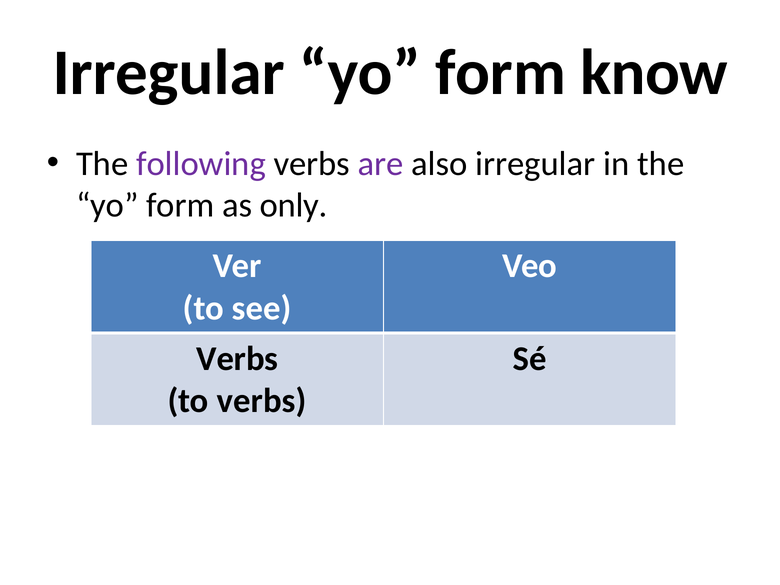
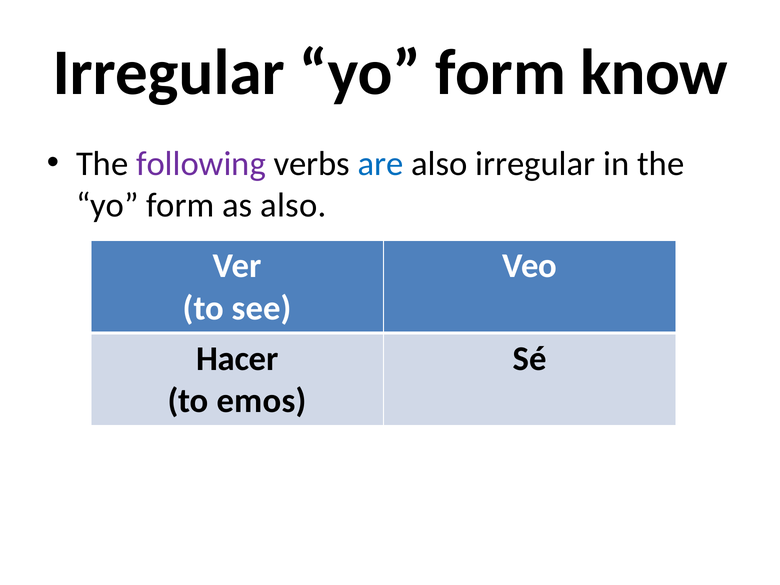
are colour: purple -> blue
as only: only -> also
Verbs at (237, 359): Verbs -> Hacer
to verbs: verbs -> emos
